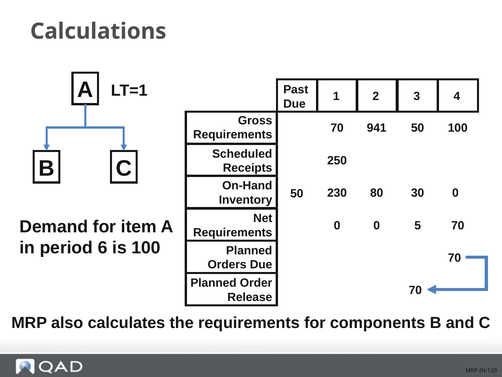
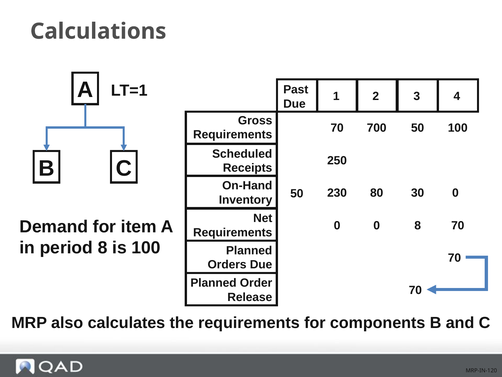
941: 941 -> 700
0 5: 5 -> 8
period 6: 6 -> 8
